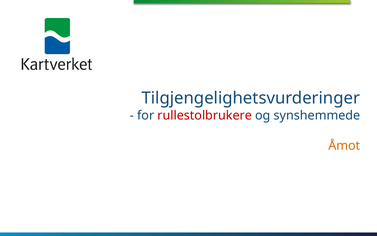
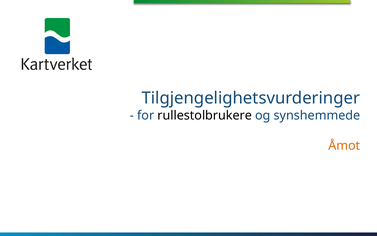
rullestolbrukere colour: red -> black
